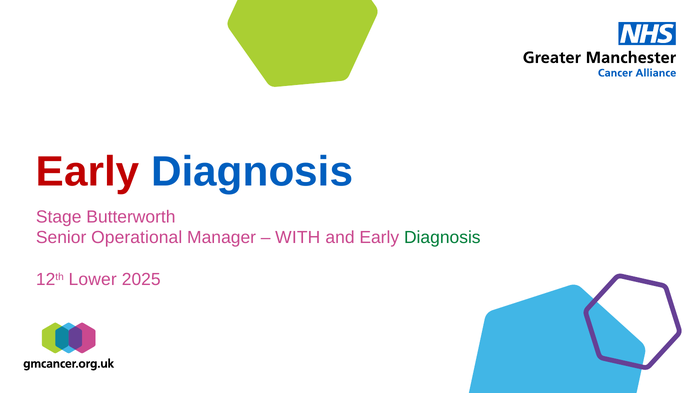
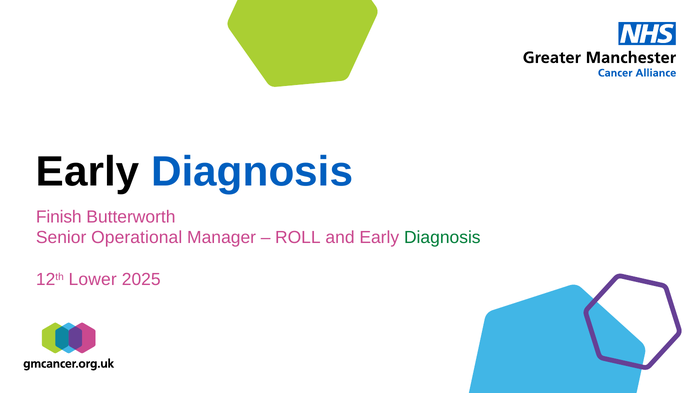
Early at (88, 172) colour: red -> black
Stage: Stage -> Finish
WITH: WITH -> ROLL
